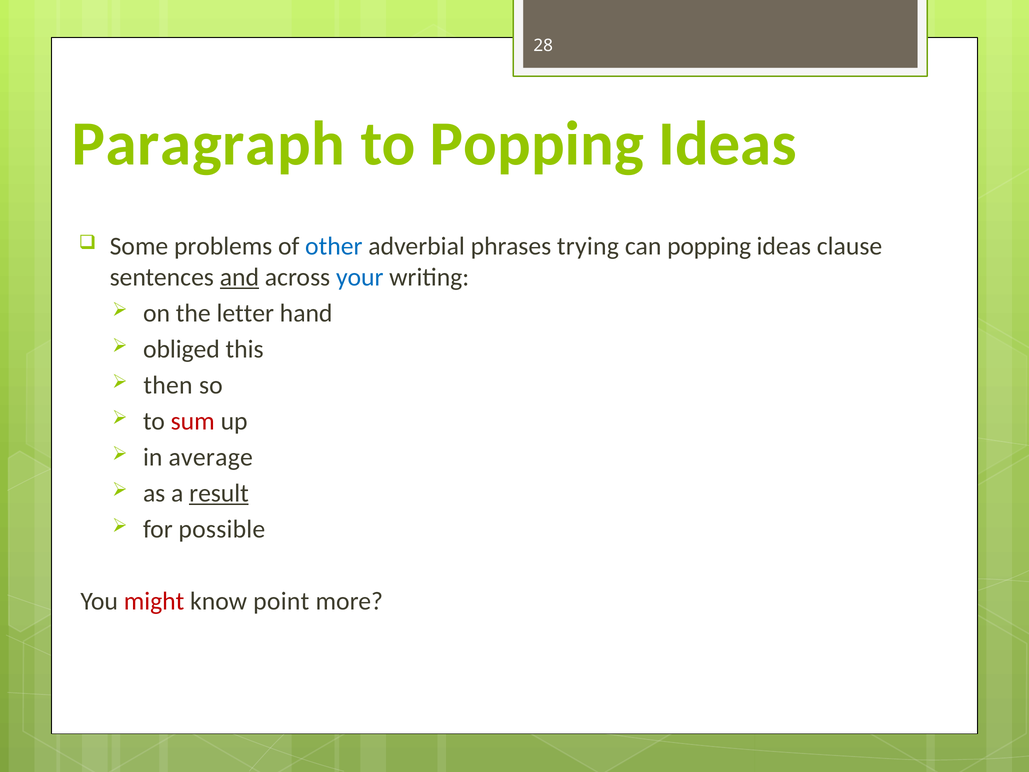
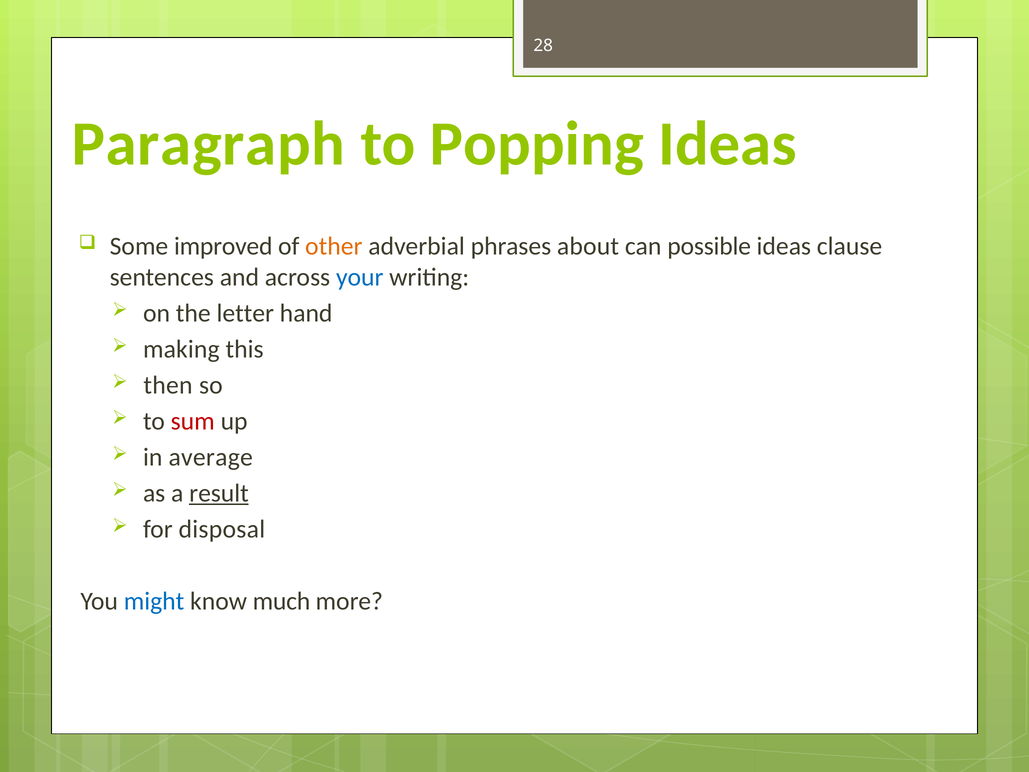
problems: problems -> improved
other colour: blue -> orange
trying: trying -> about
can popping: popping -> possible
and underline: present -> none
obliged: obliged -> making
possible: possible -> disposal
might colour: red -> blue
point: point -> much
